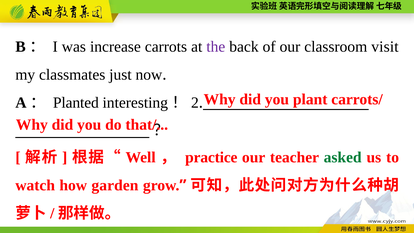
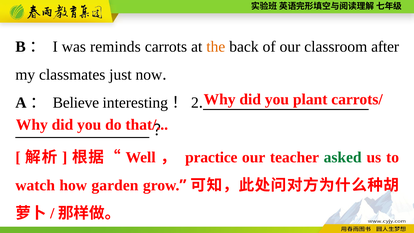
increase: increase -> reminds
the colour: purple -> orange
visit: visit -> after
Planted: Planted -> Believe
